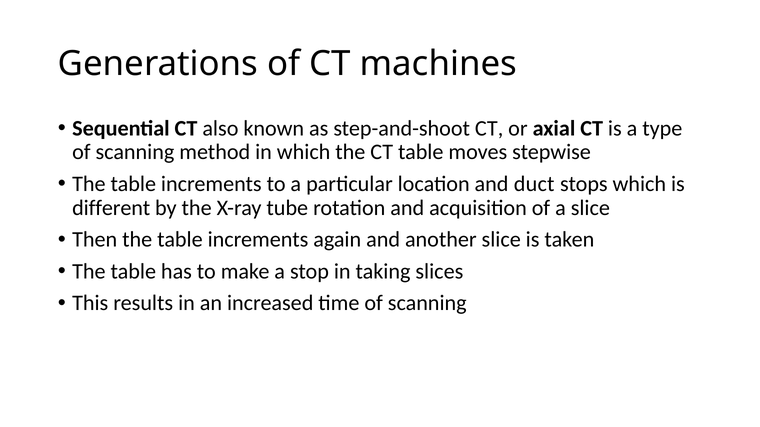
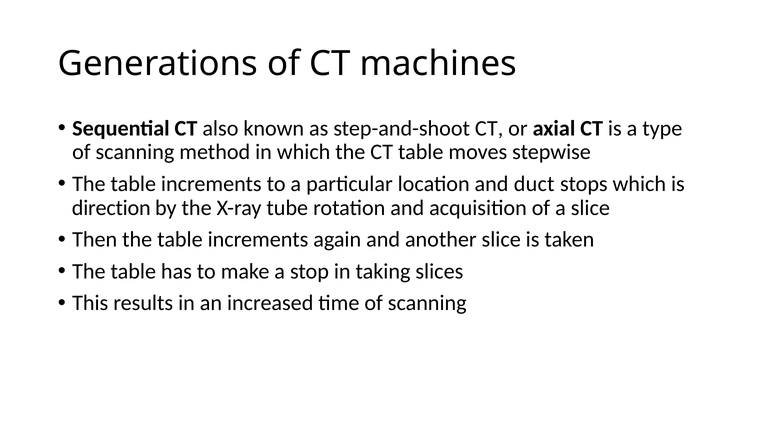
different: different -> direction
